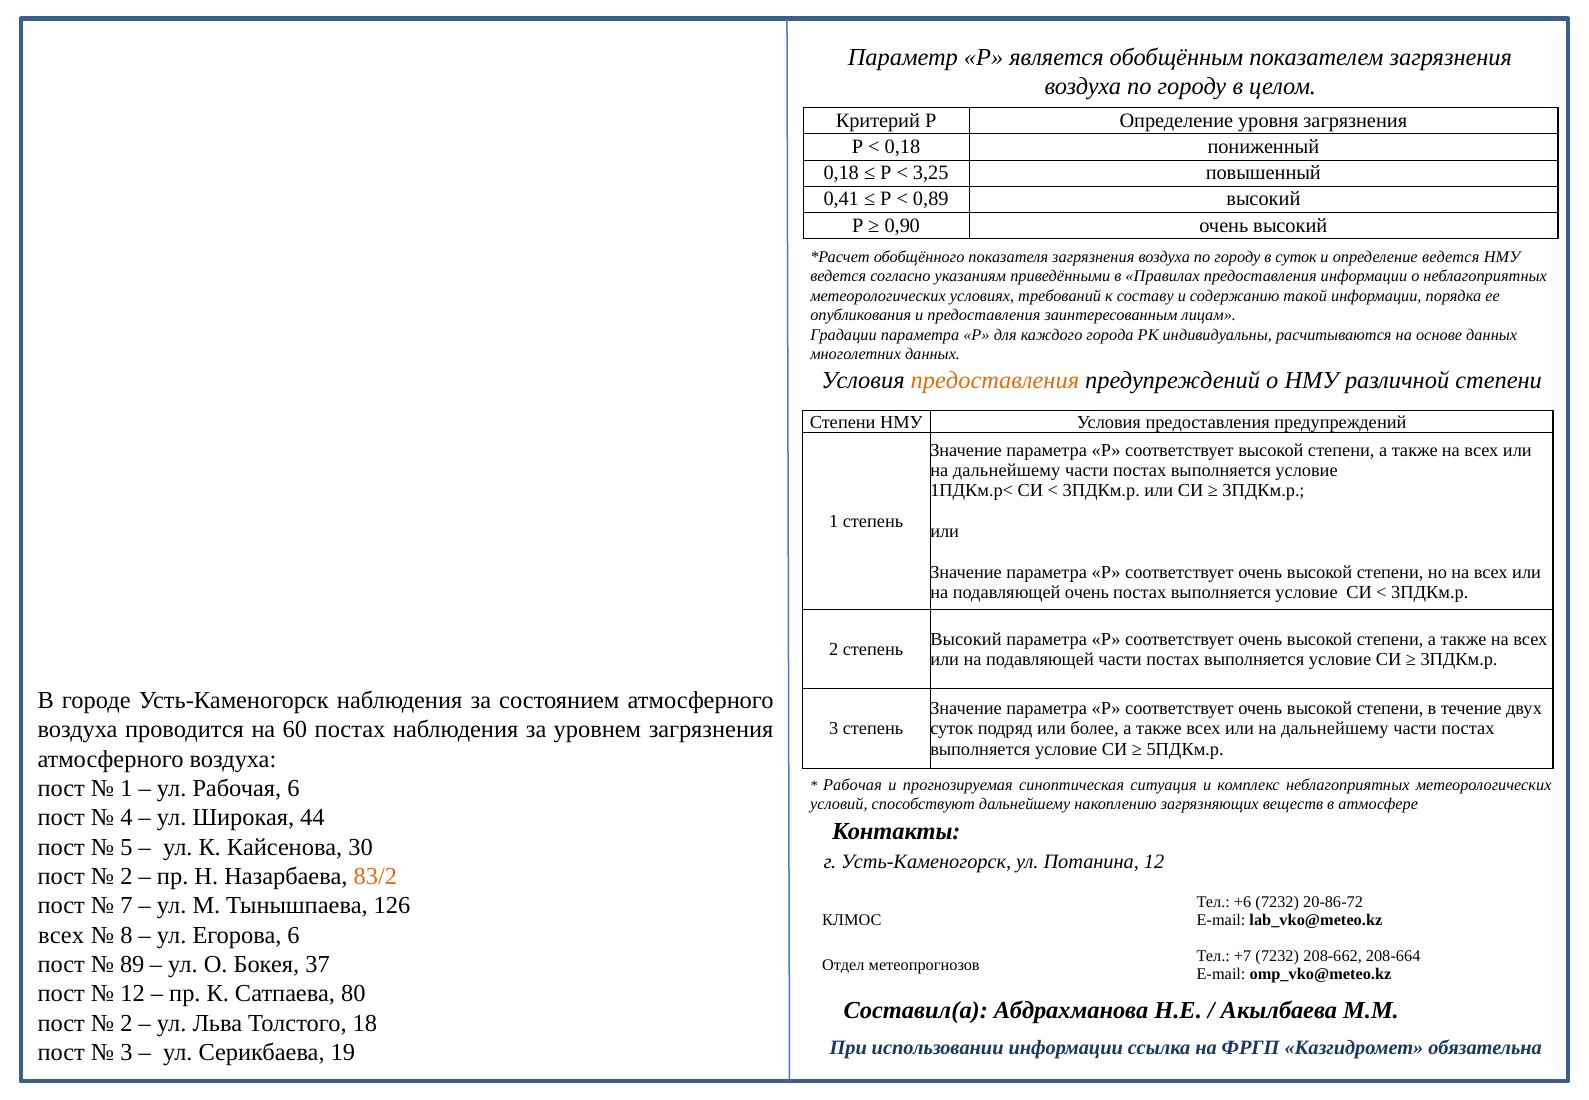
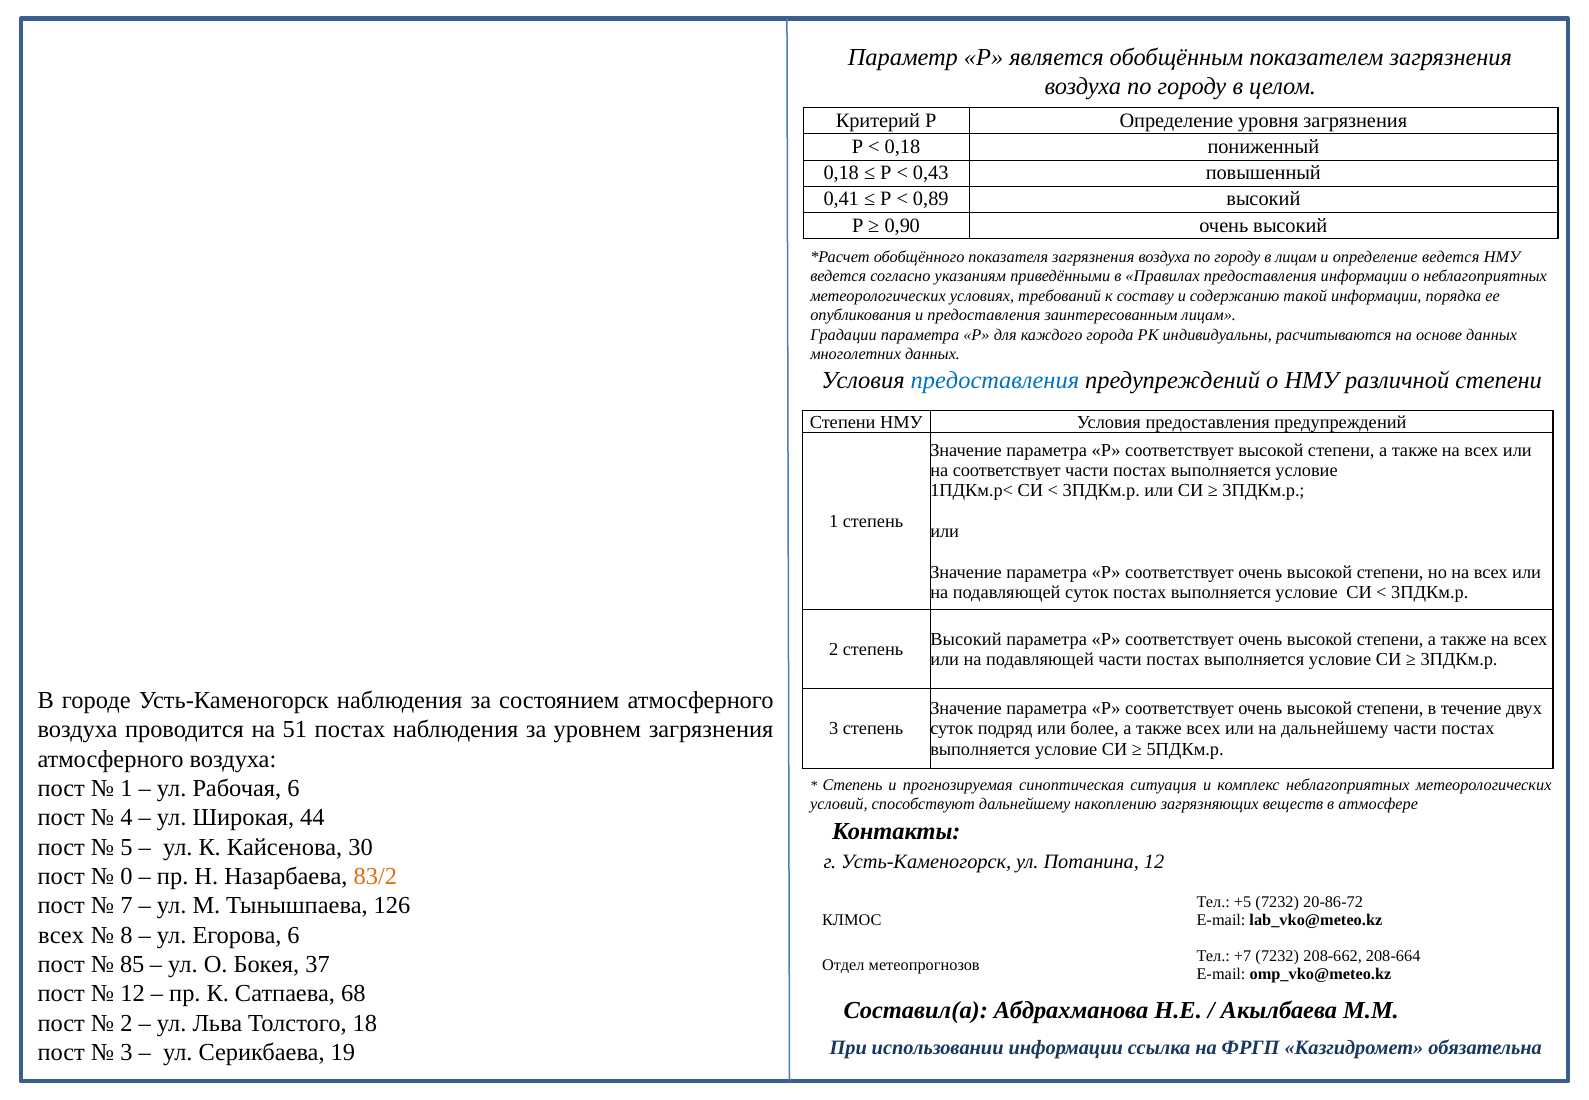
3,25: 3,25 -> 0,43
в суток: суток -> лицам
предоставления at (995, 380) colour: orange -> blue
дальнейшему at (1007, 471): дальнейшему -> соответствует
подавляющей очень: очень -> суток
60: 60 -> 51
Рабочая at (852, 785): Рабочая -> Степень
2 at (126, 877): 2 -> 0
+6: +6 -> +5
89: 89 -> 85
80: 80 -> 68
